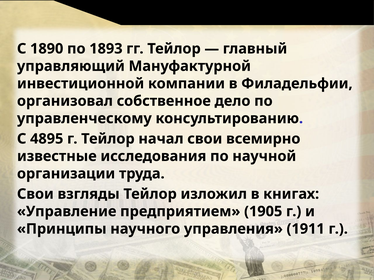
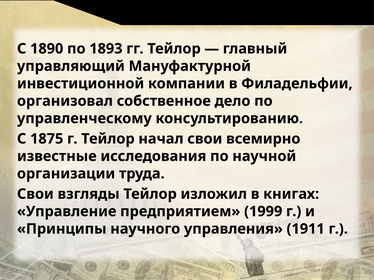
4895: 4895 -> 1875
1905: 1905 -> 1999
